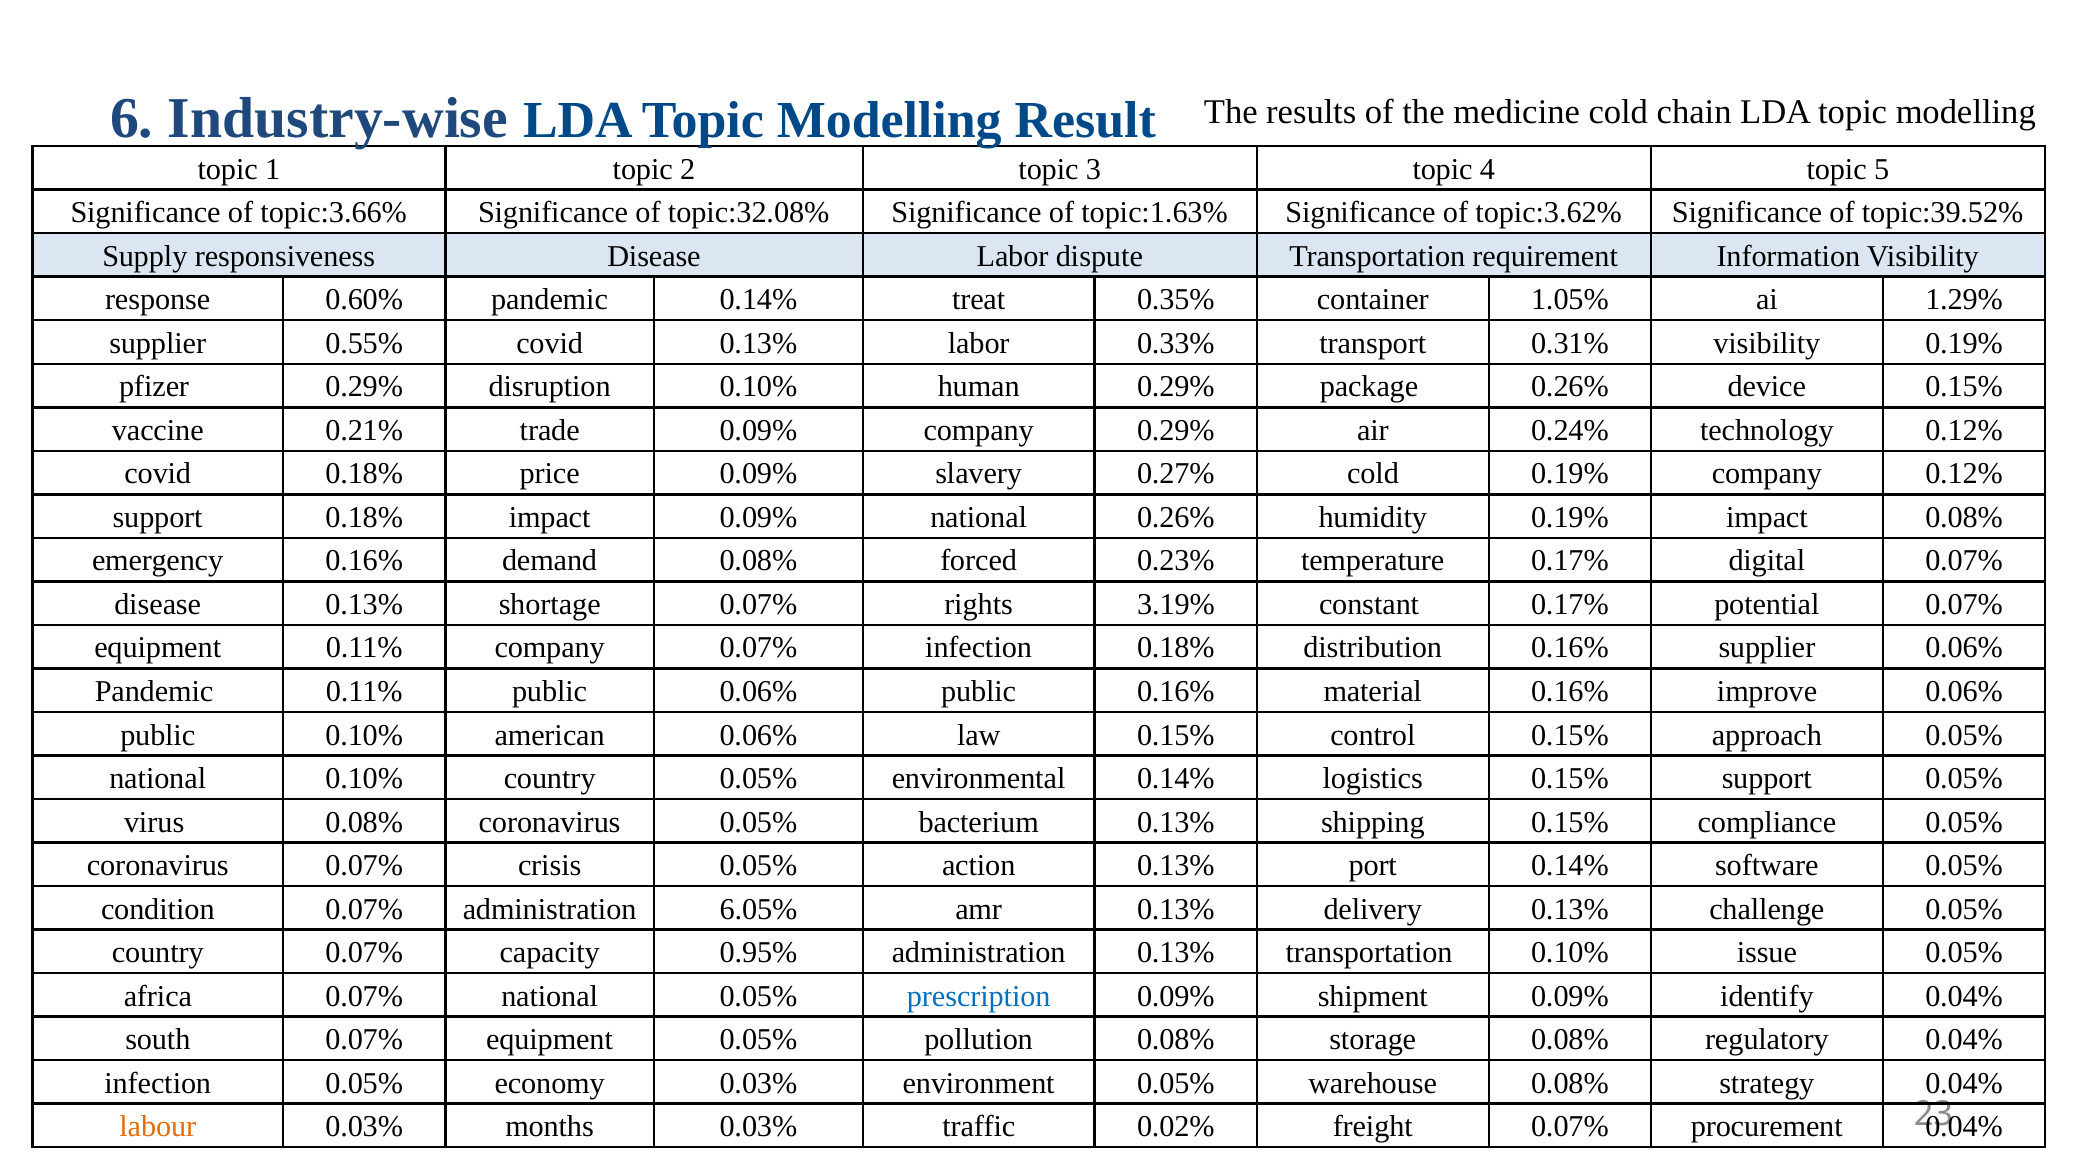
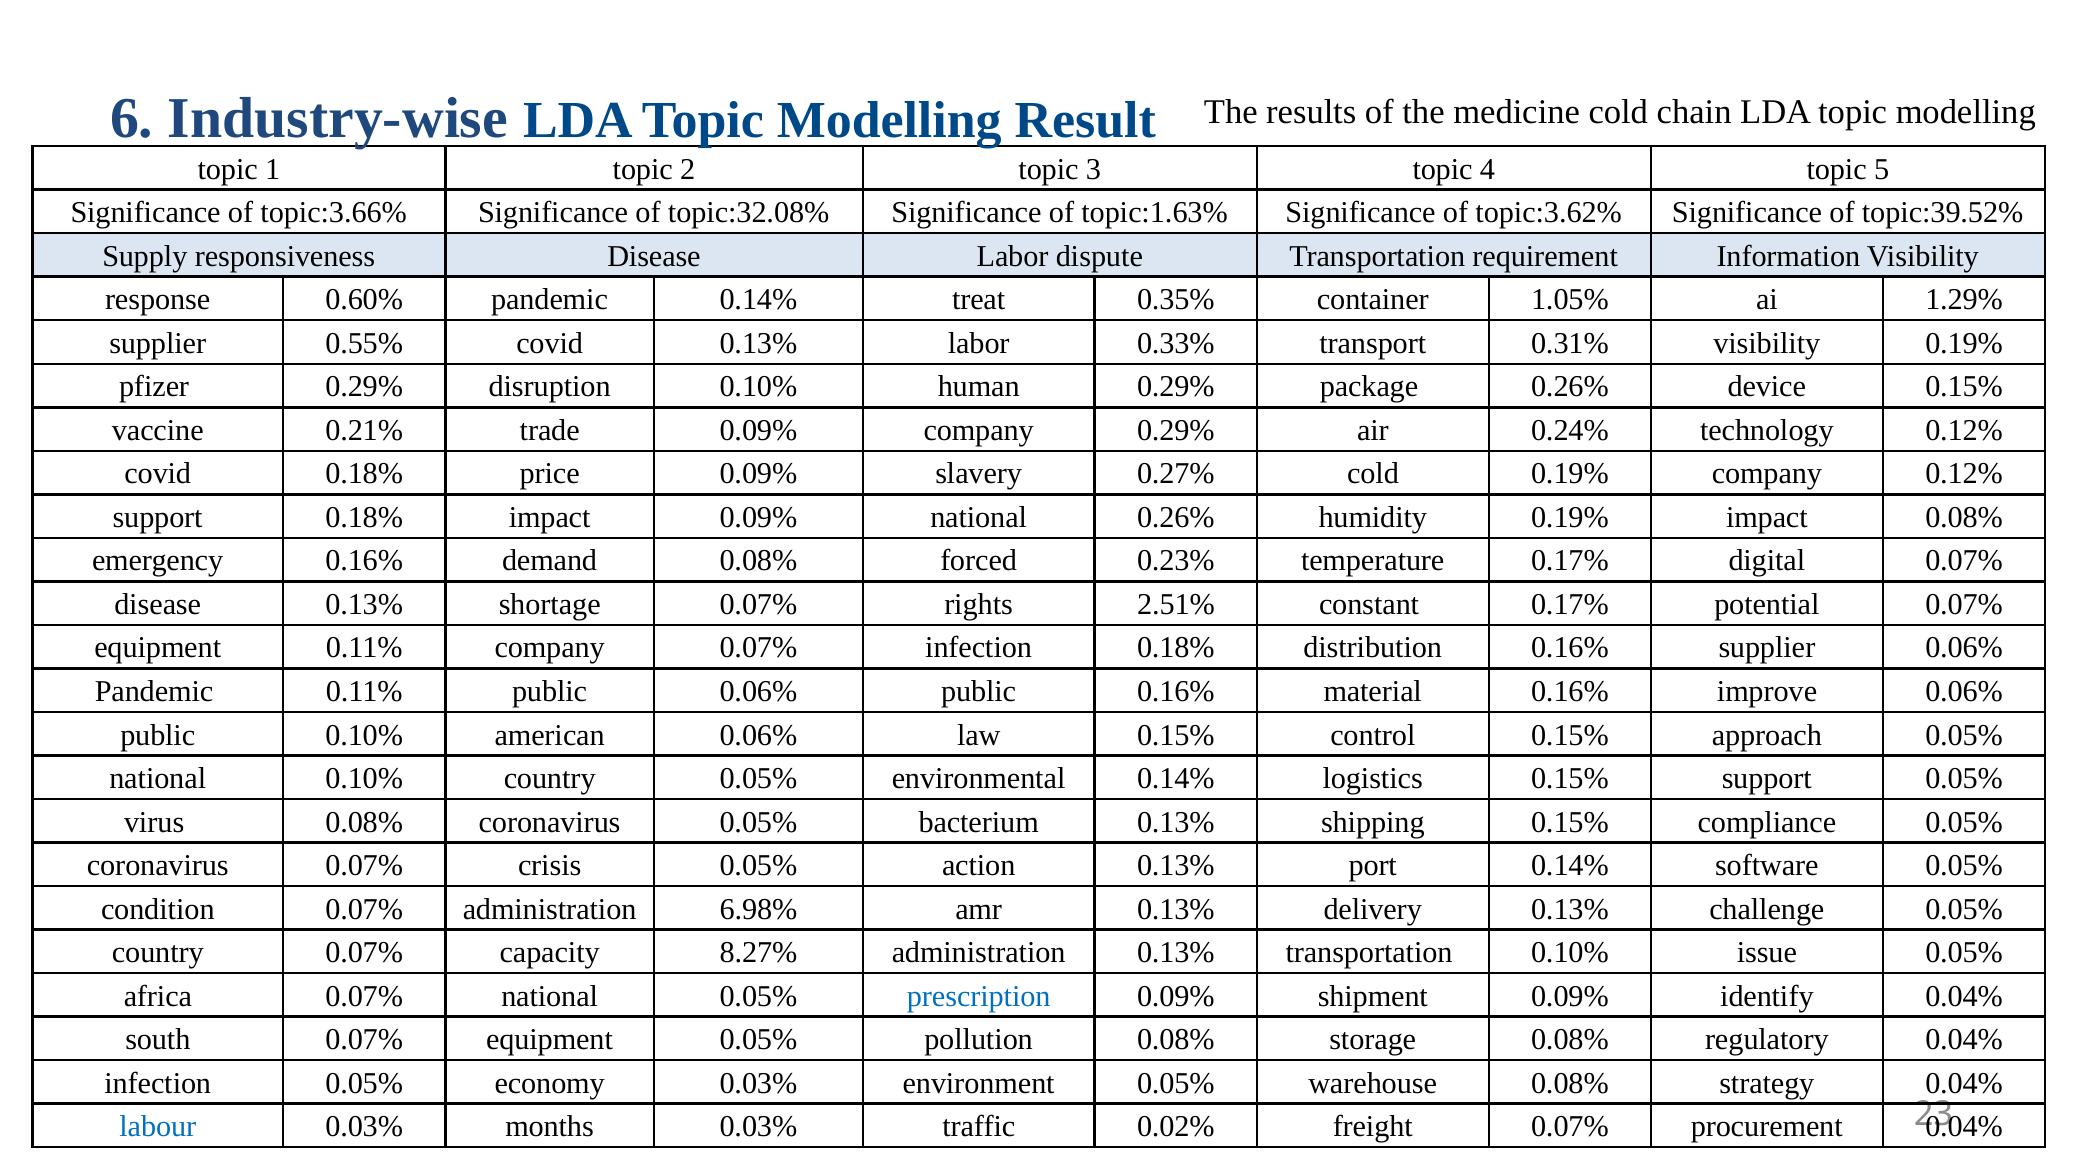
3.19%: 3.19% -> 2.51%
6.05%: 6.05% -> 6.98%
0.95%: 0.95% -> 8.27%
labour colour: orange -> blue
